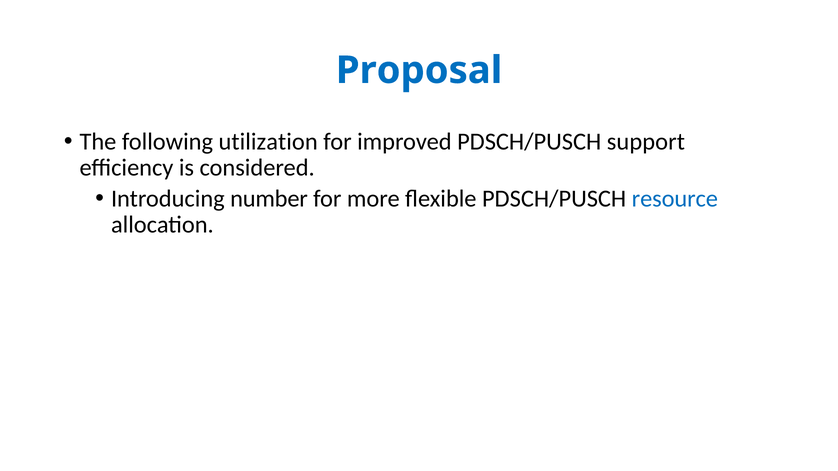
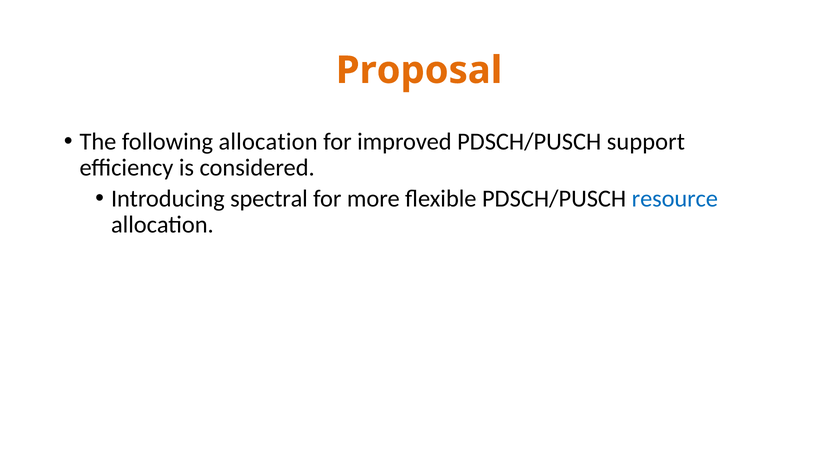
Proposal colour: blue -> orange
following utilization: utilization -> allocation
number: number -> spectral
